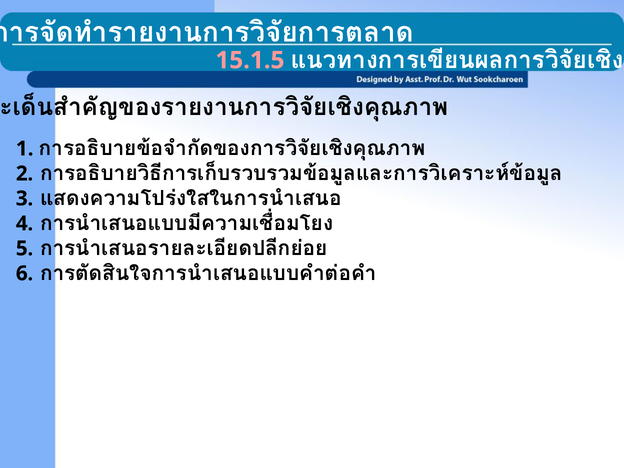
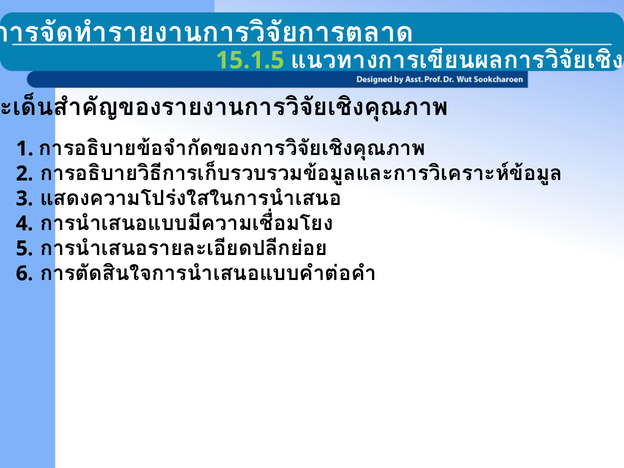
15.1.5 colour: pink -> light green
